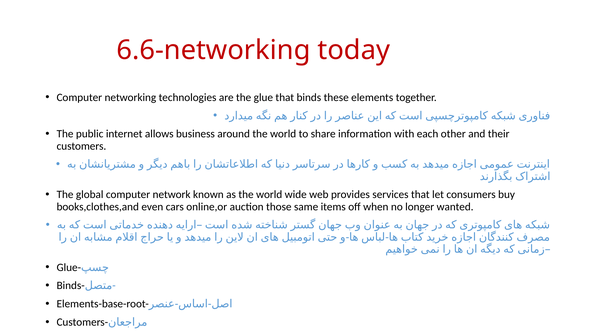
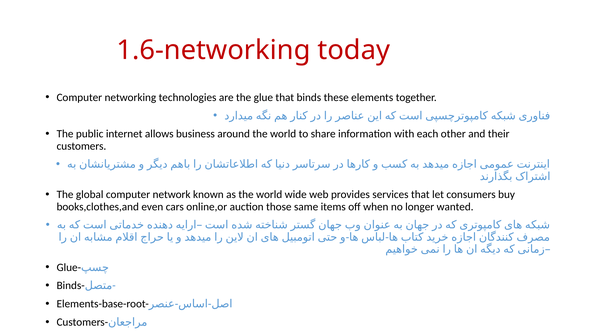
6.6-networking: 6.6-networking -> 1.6-networking
